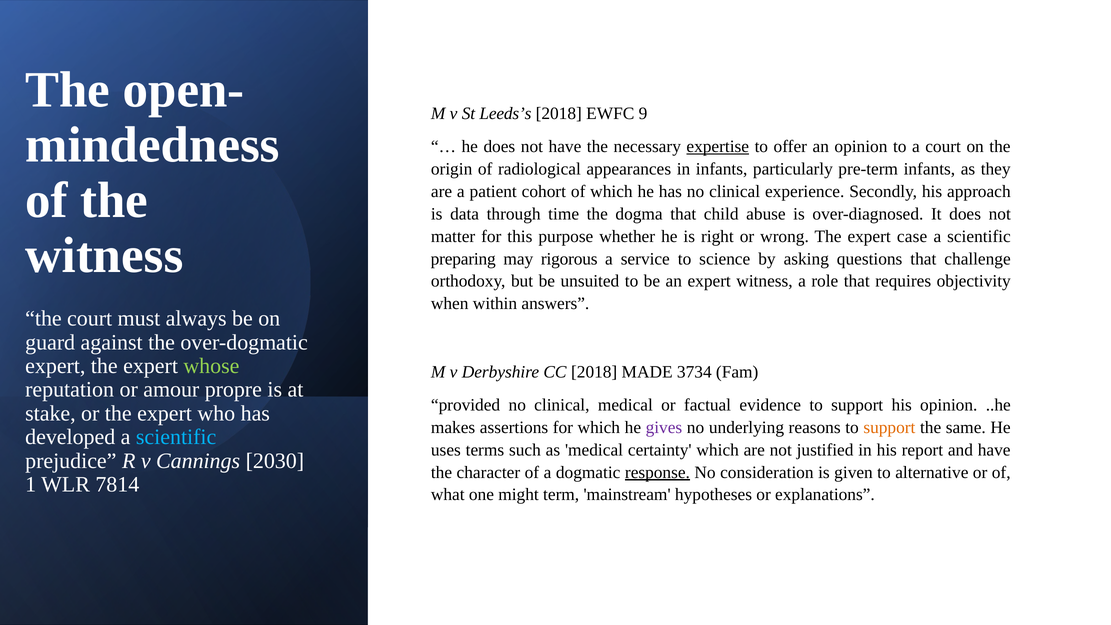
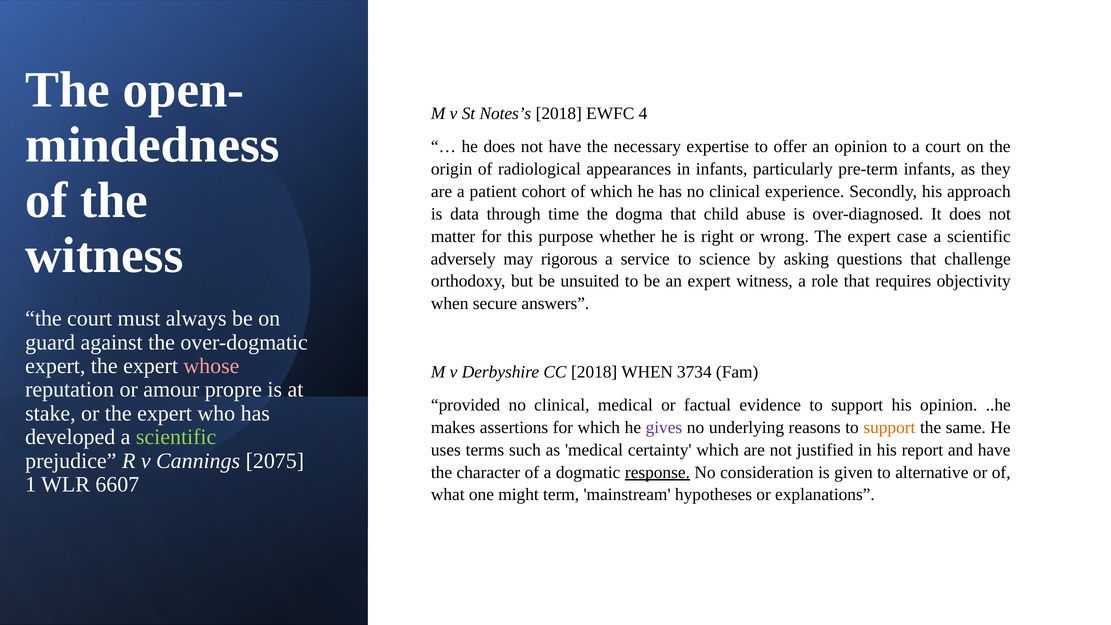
Leeds’s: Leeds’s -> Notes’s
9: 9 -> 4
expertise underline: present -> none
preparing: preparing -> adversely
within: within -> secure
whose colour: light green -> pink
2018 MADE: MADE -> WHEN
scientific at (176, 437) colour: light blue -> light green
2030: 2030 -> 2075
7814: 7814 -> 6607
